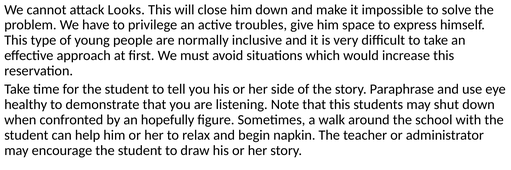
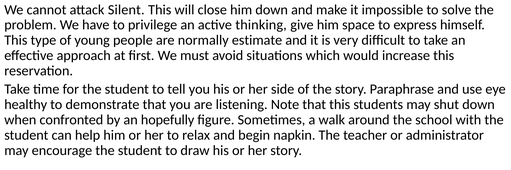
Looks: Looks -> Silent
troubles: troubles -> thinking
inclusive: inclusive -> estimate
